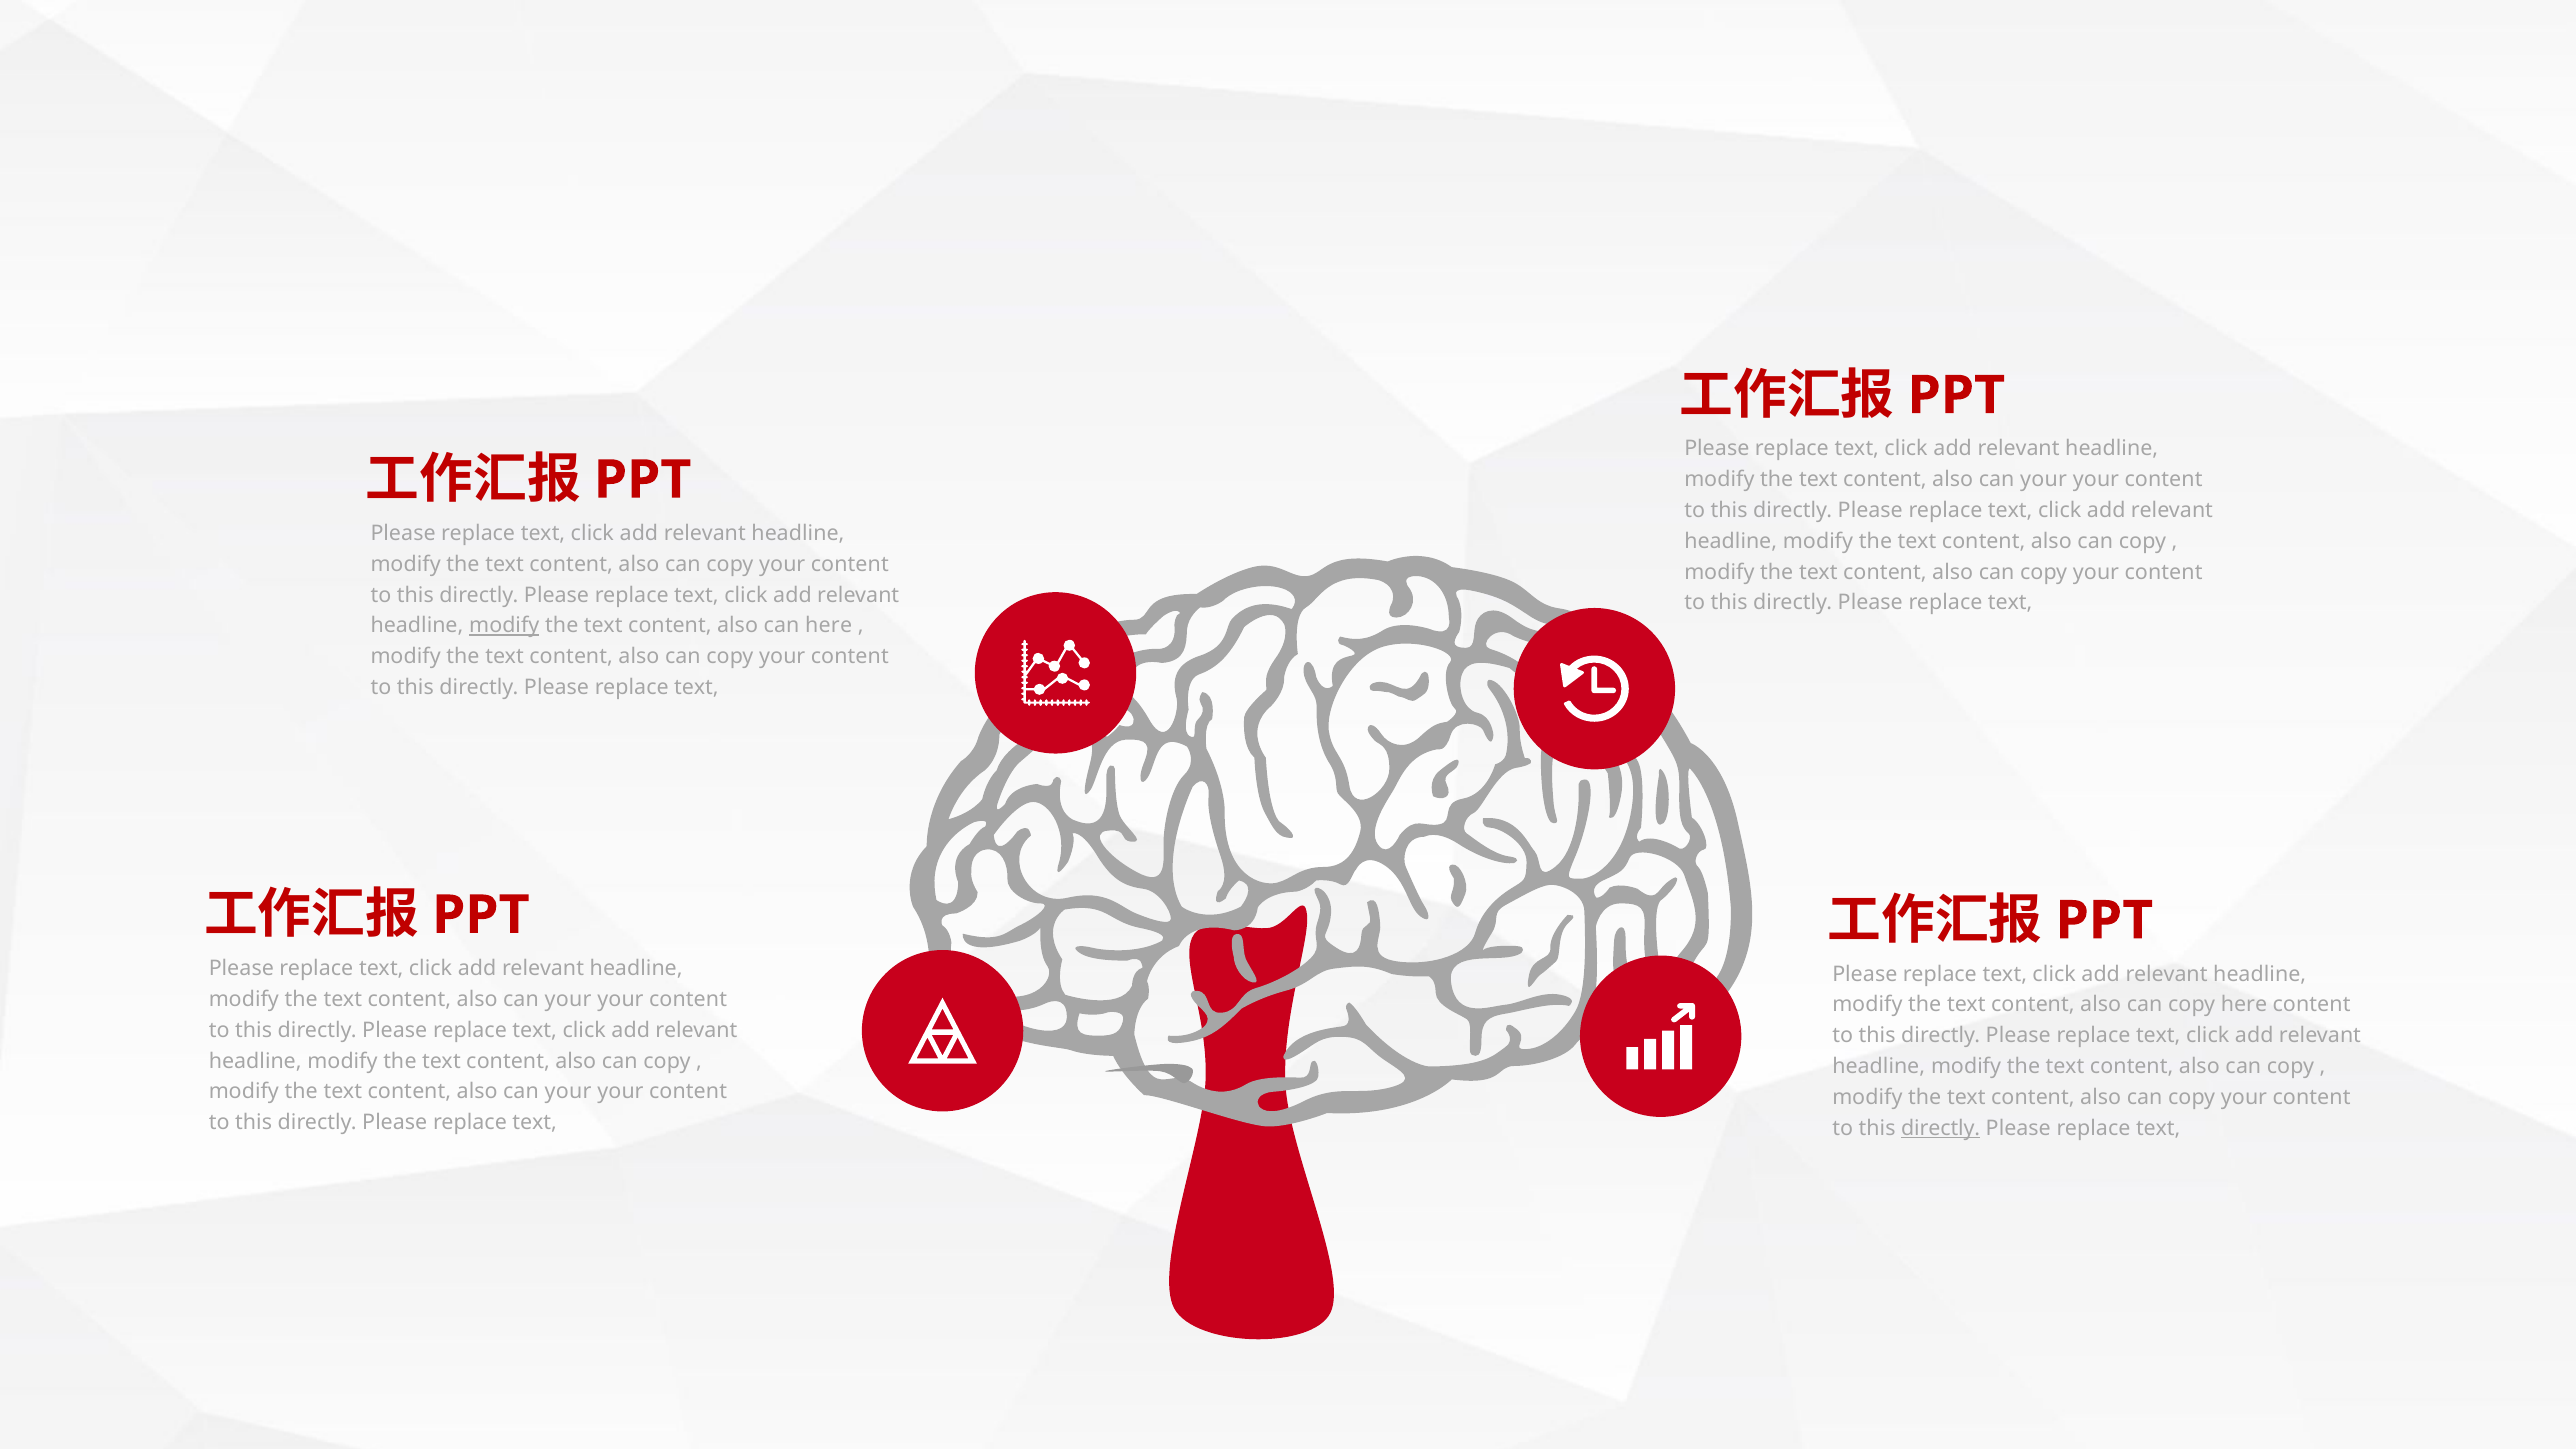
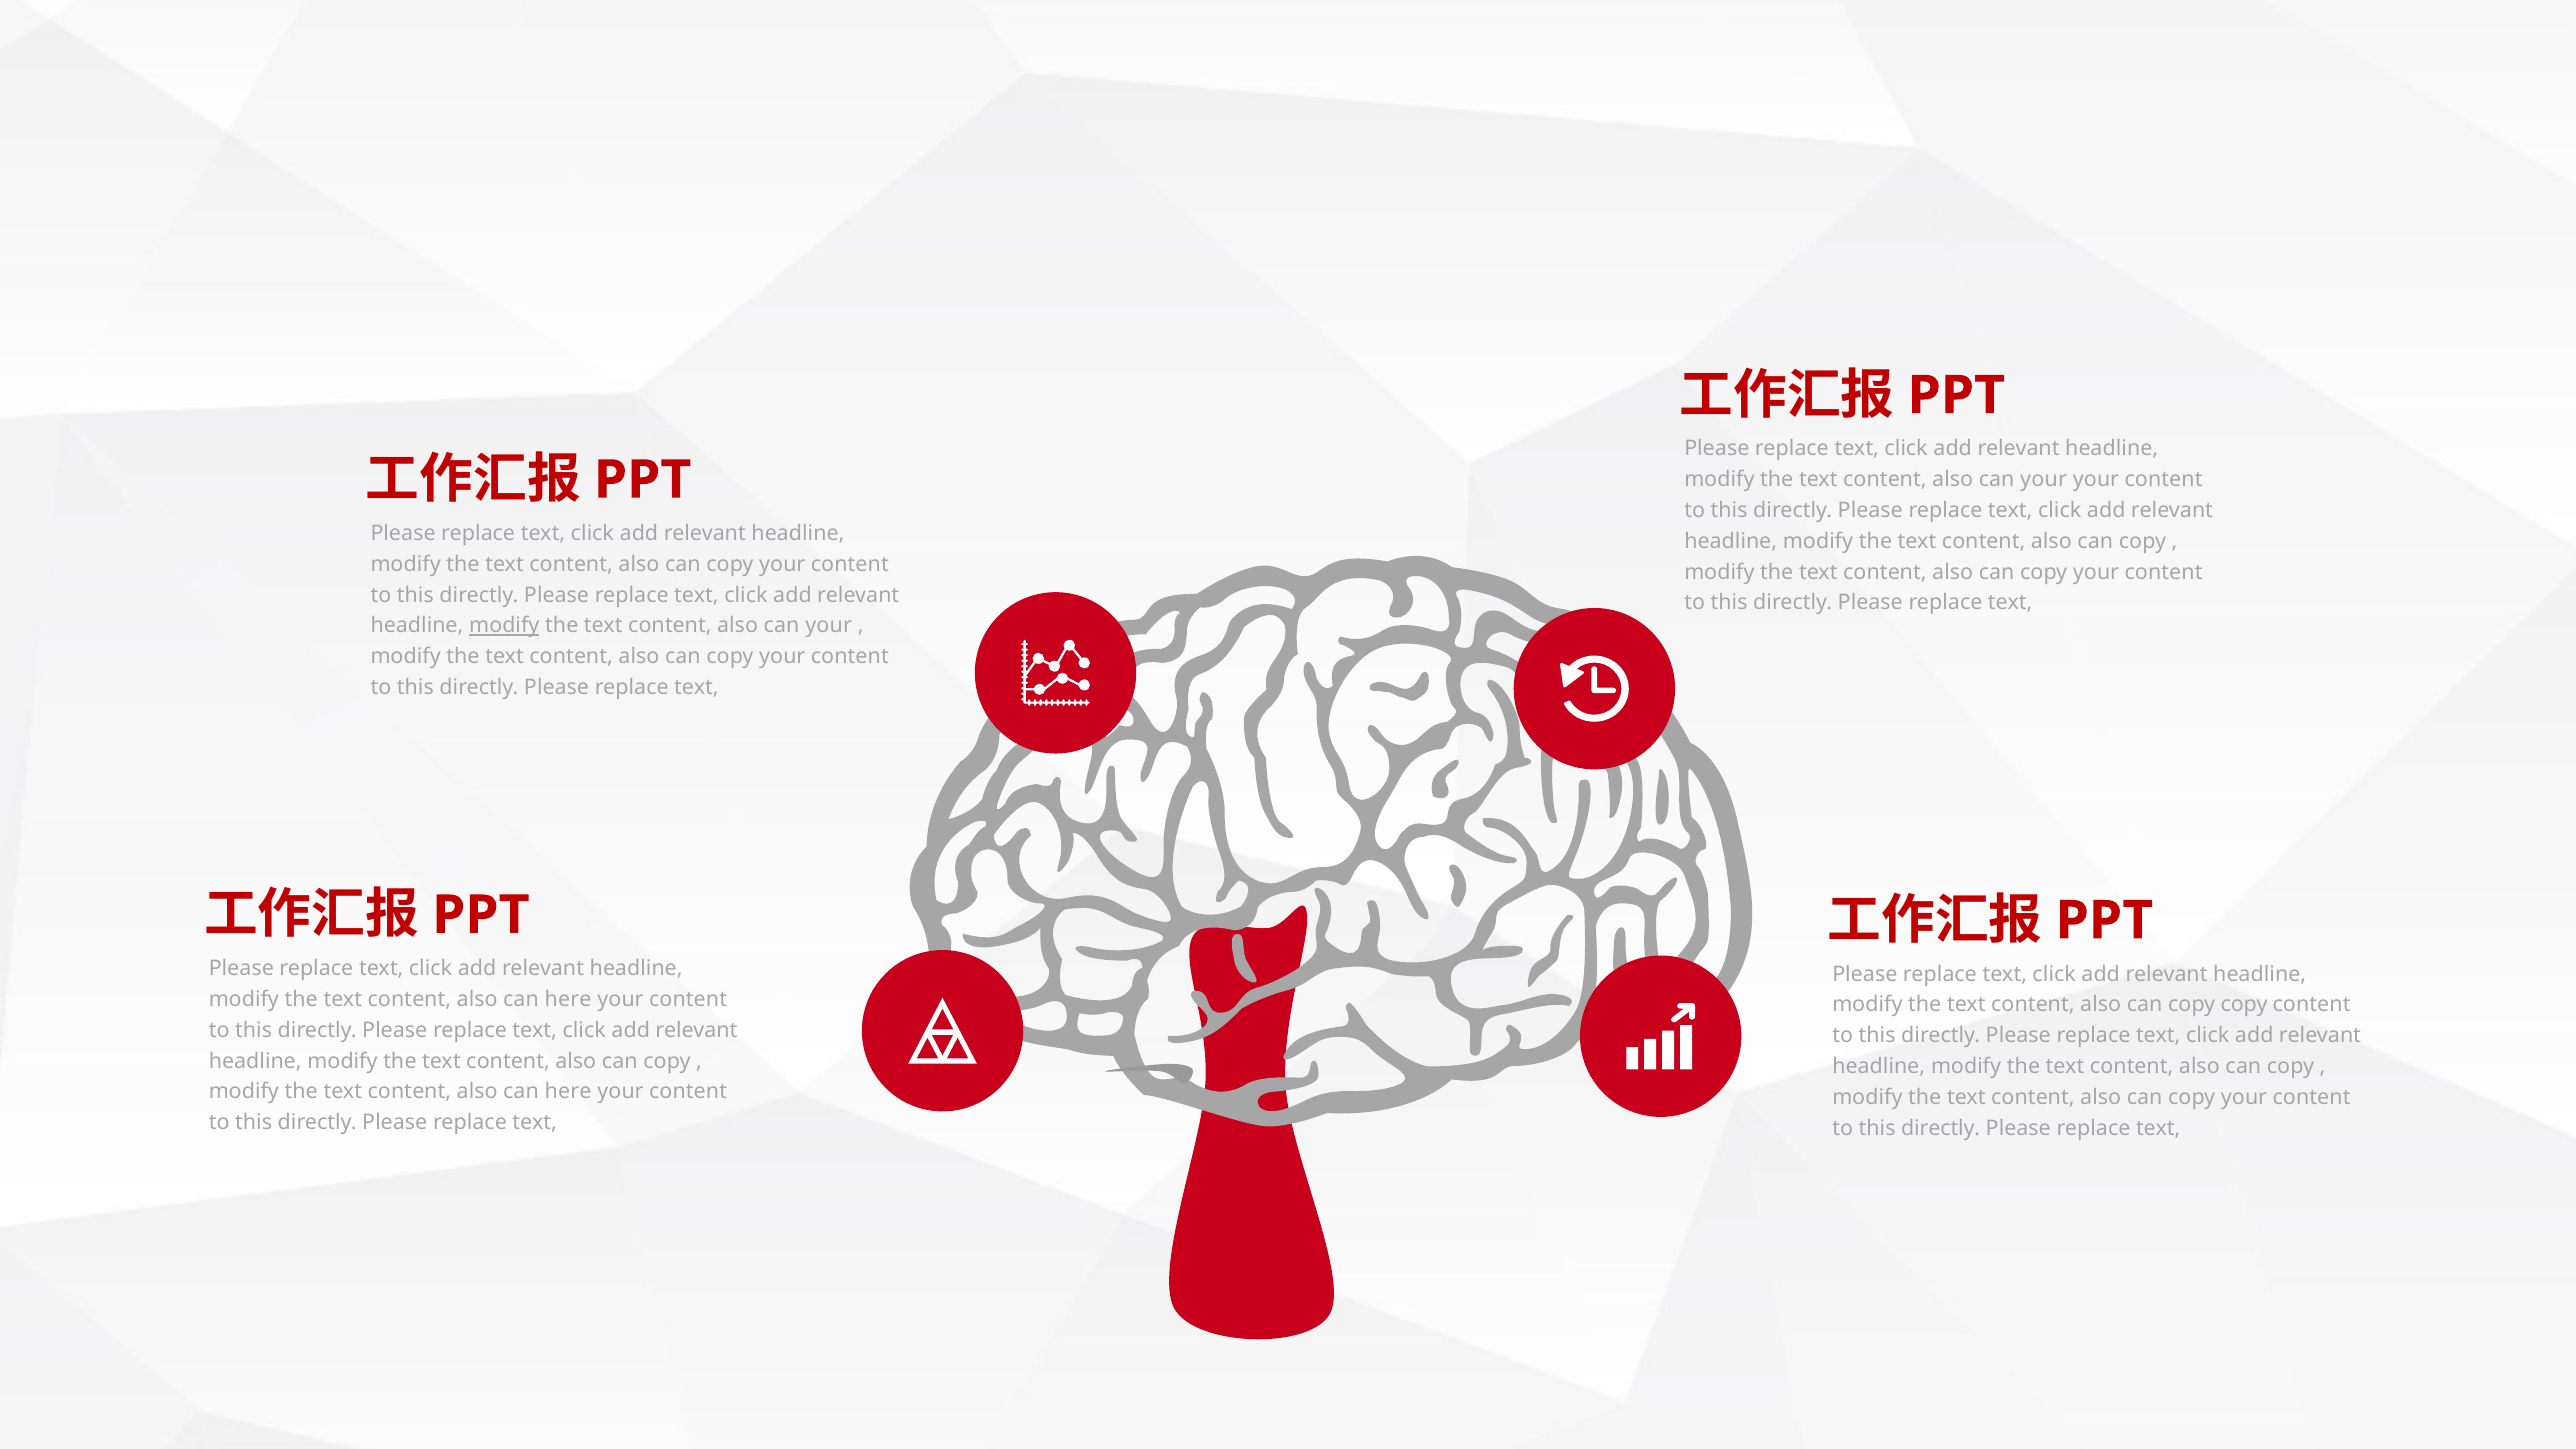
here at (829, 626): here -> your
your at (568, 999): your -> here
copy here: here -> copy
your at (568, 1092): your -> here
directly at (1941, 1128) underline: present -> none
